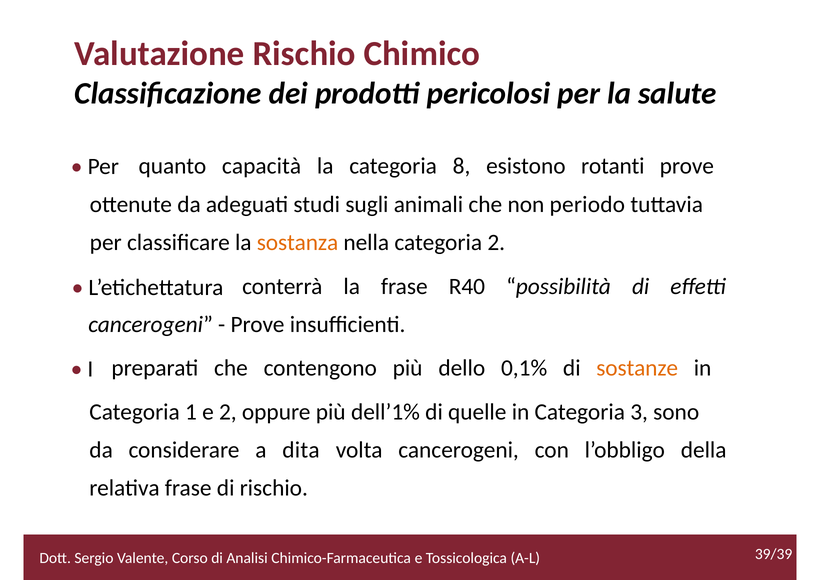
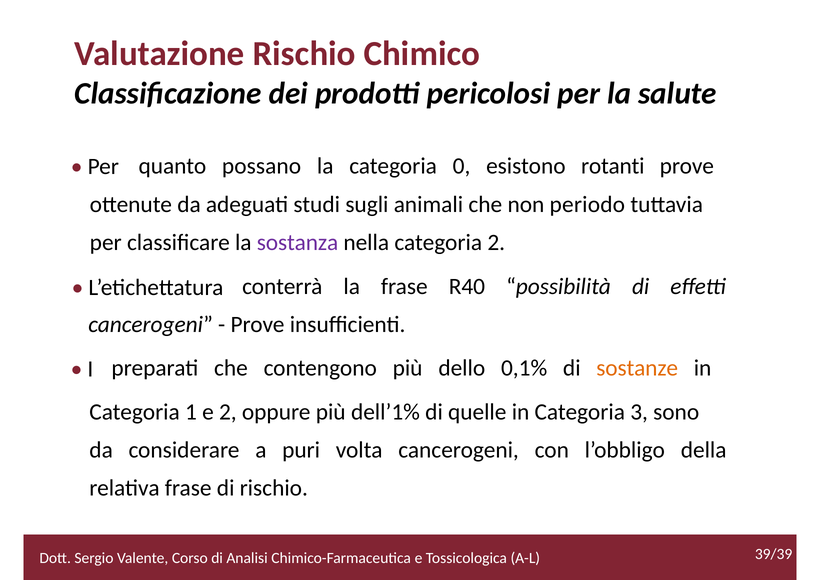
capacità: capacità -> possano
8: 8 -> 0
sostanza colour: orange -> purple
dita: dita -> puri
